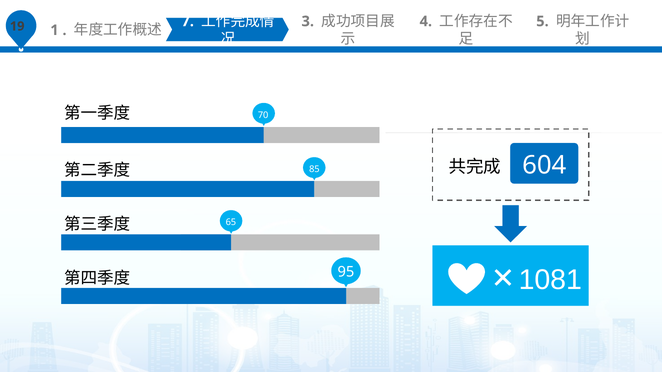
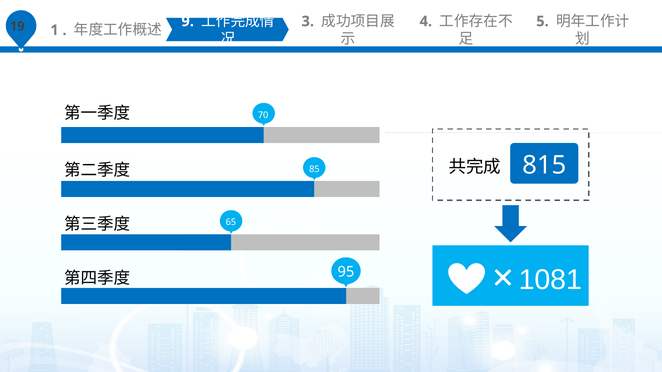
7: 7 -> 9
604: 604 -> 815
